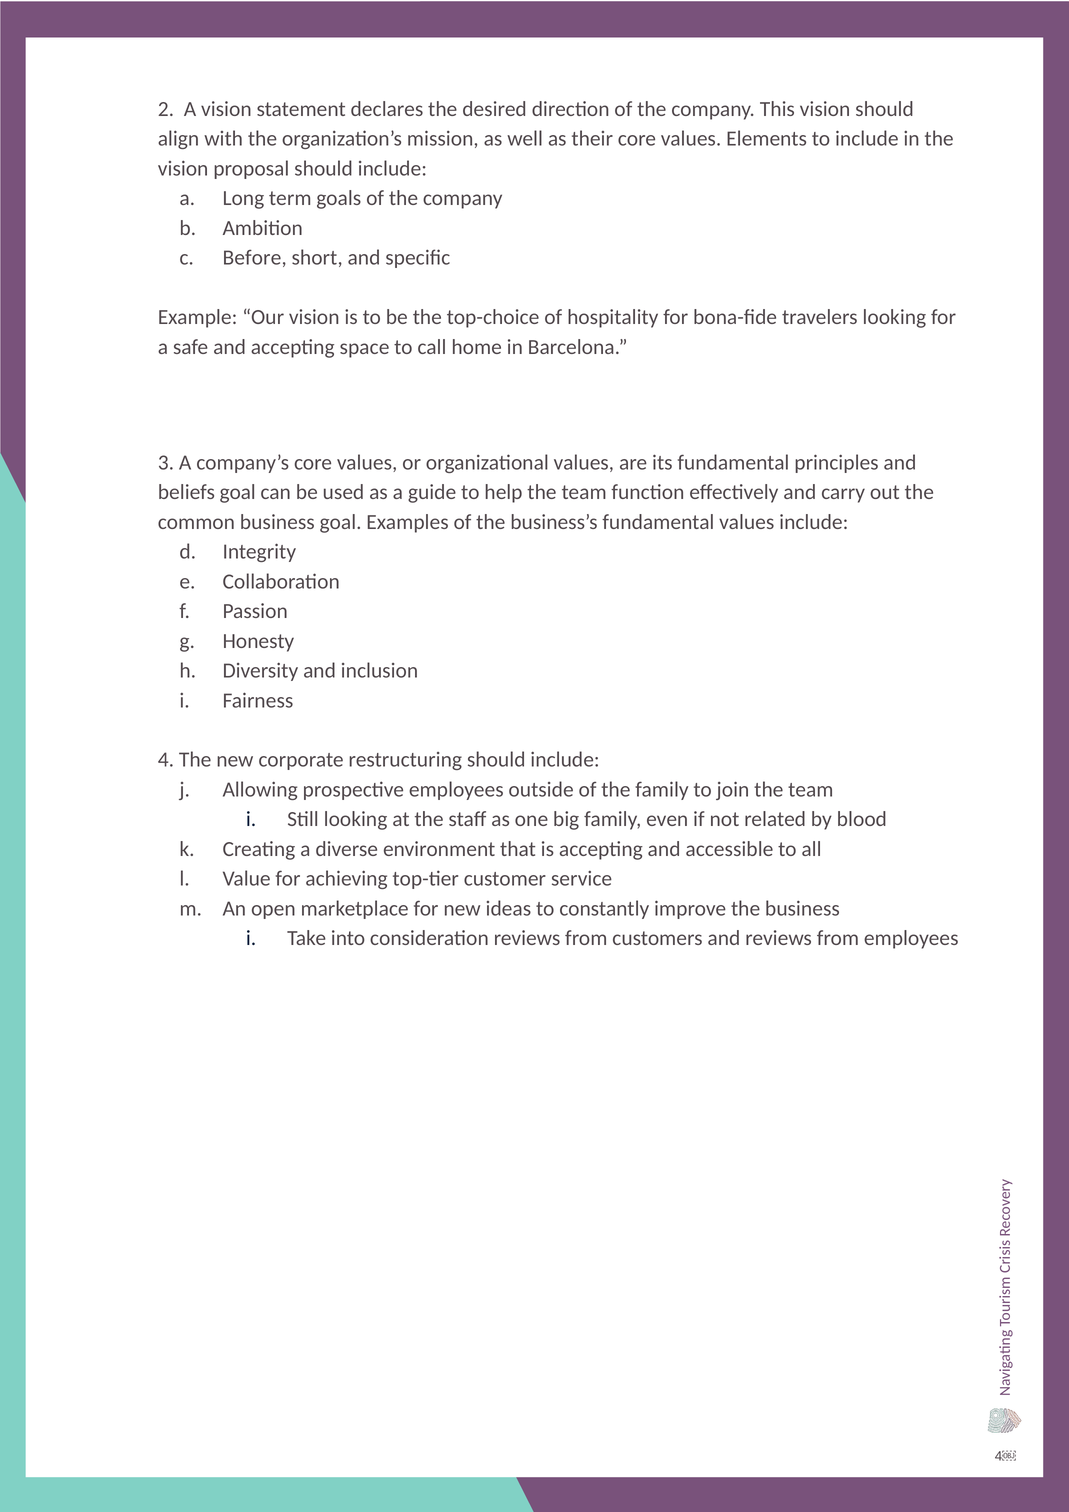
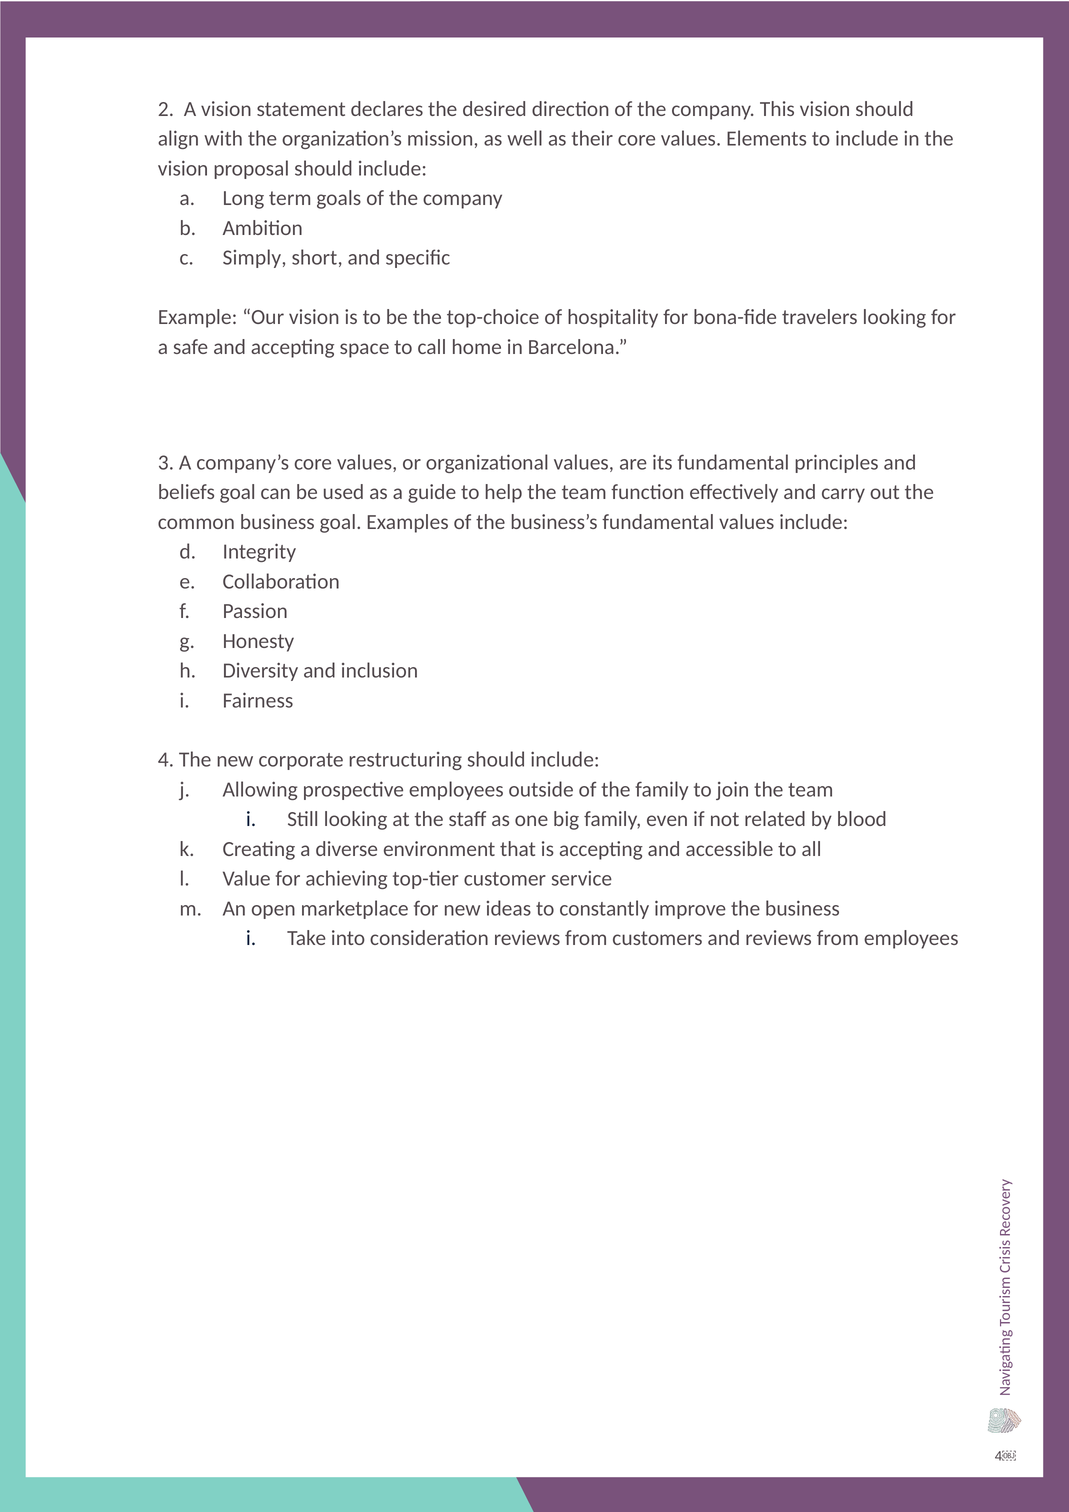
Before: Before -> Simply
